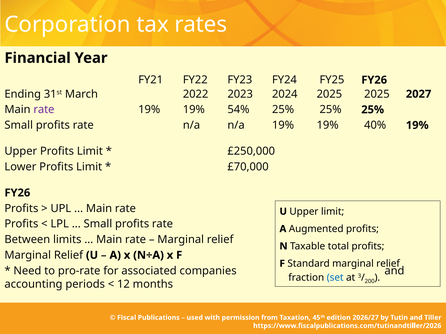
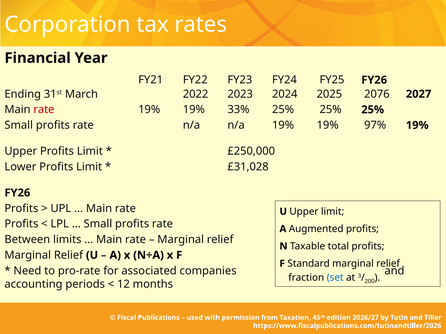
2025 2025: 2025 -> 2076
rate at (44, 110) colour: purple -> red
54%: 54% -> 33%
40%: 40% -> 97%
£70,000: £70,000 -> £31,028
